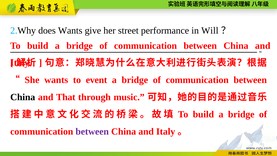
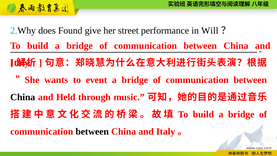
does Wants: Wants -> Found
That: That -> Held
between at (92, 131) colour: purple -> black
